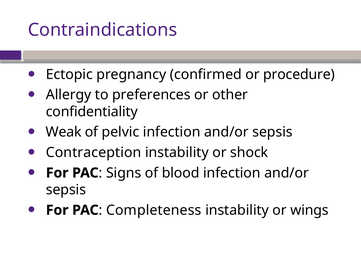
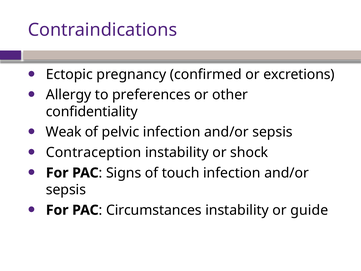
procedure: procedure -> excretions
blood: blood -> touch
Completeness: Completeness -> Circumstances
wings: wings -> guide
